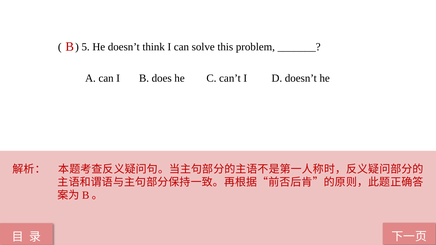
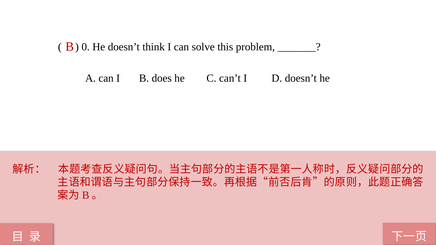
5: 5 -> 0
